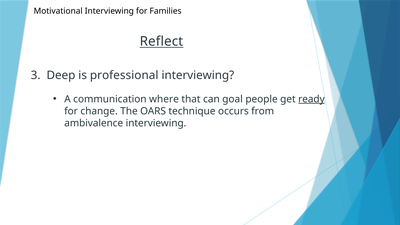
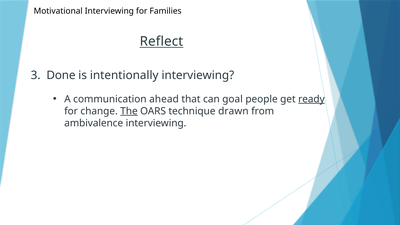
Deep: Deep -> Done
professional: professional -> intentionally
where: where -> ahead
The underline: none -> present
occurs: occurs -> drawn
